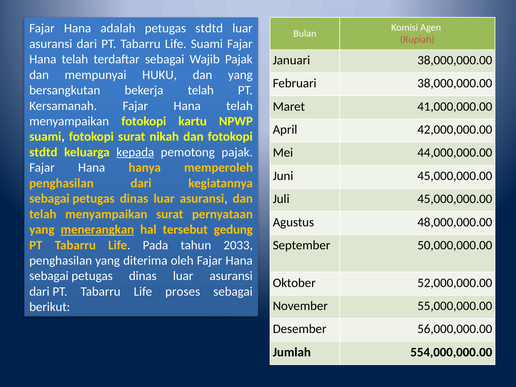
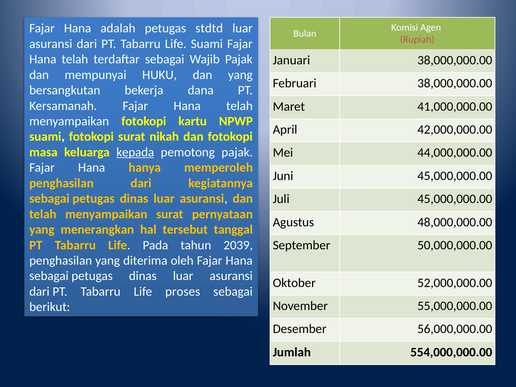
bekerja telah: telah -> dana
stdtd at (43, 152): stdtd -> masa
menerangkan underline: present -> none
gedung: gedung -> tanggal
2033: 2033 -> 2039
